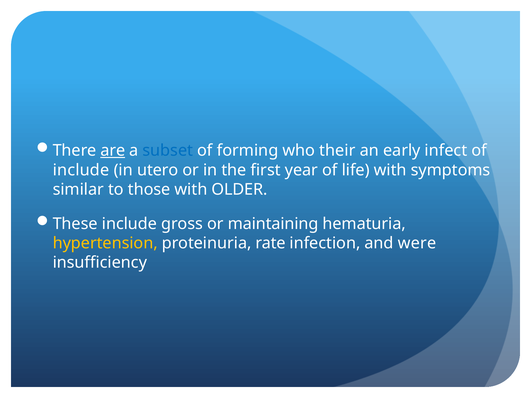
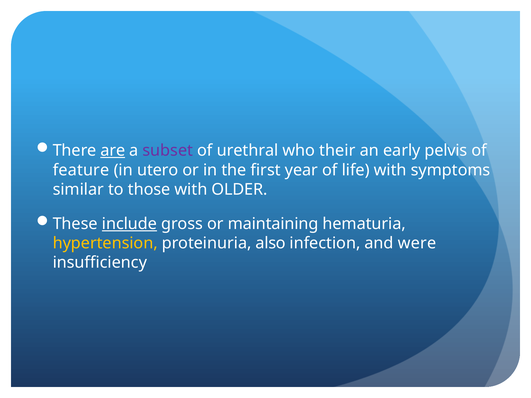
subset colour: blue -> purple
forming: forming -> urethral
infect: infect -> pelvis
include at (81, 170): include -> feature
include at (129, 224) underline: none -> present
rate: rate -> also
